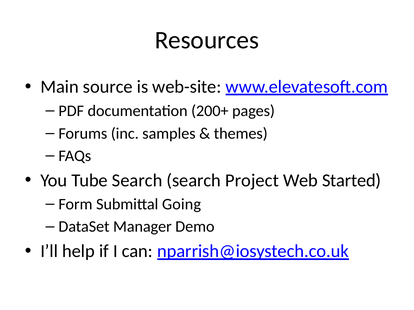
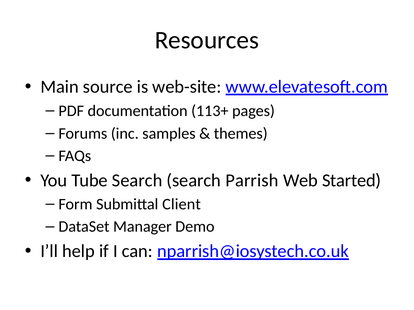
200+: 200+ -> 113+
Project: Project -> Parrish
Going: Going -> Client
